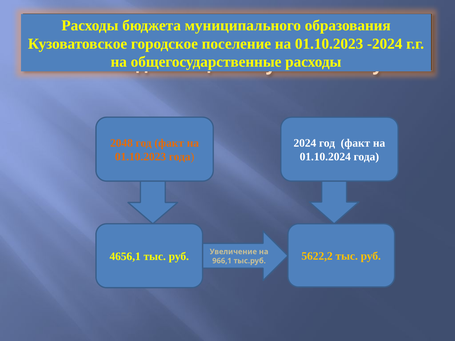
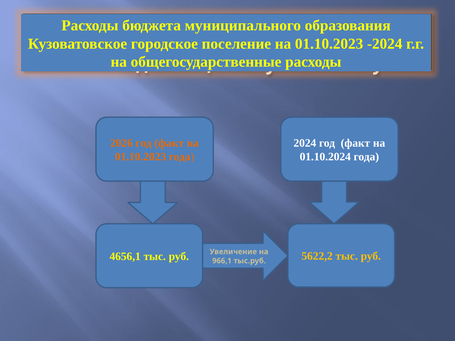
2048: 2048 -> 2026
